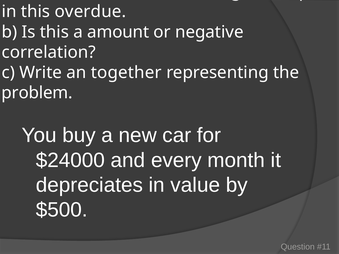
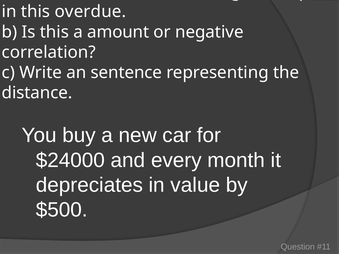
an together: together -> sentence
problem: problem -> distance
